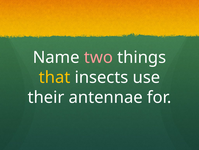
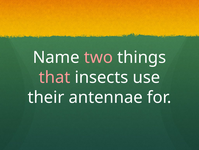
that colour: yellow -> pink
